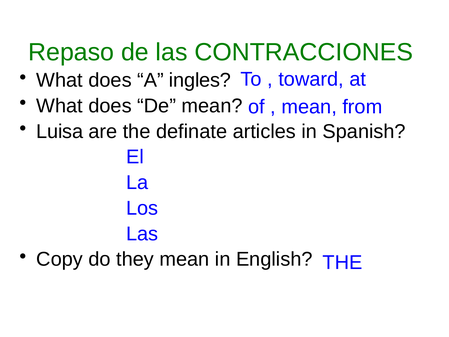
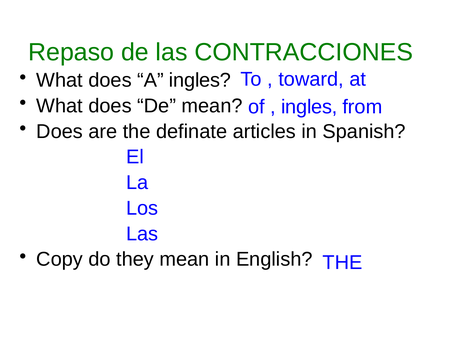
mean at (309, 107): mean -> ingles
Luisa at (60, 131): Luisa -> Does
